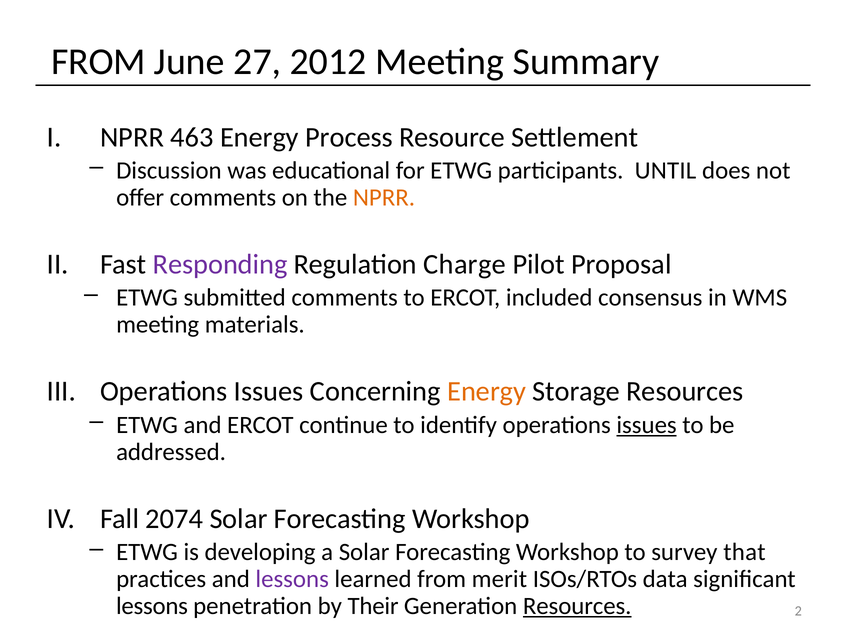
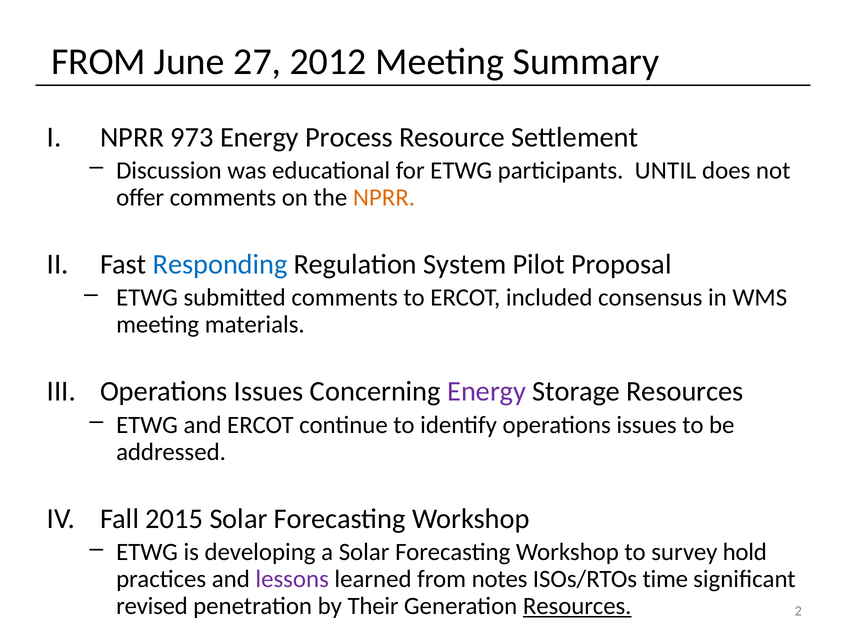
463: 463 -> 973
Responding colour: purple -> blue
Charge: Charge -> System
Energy at (487, 391) colour: orange -> purple
issues at (647, 425) underline: present -> none
2074: 2074 -> 2015
that: that -> hold
merit: merit -> notes
data: data -> time
lessons at (152, 606): lessons -> revised
